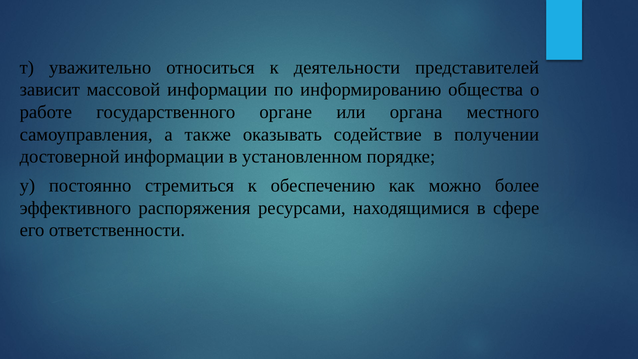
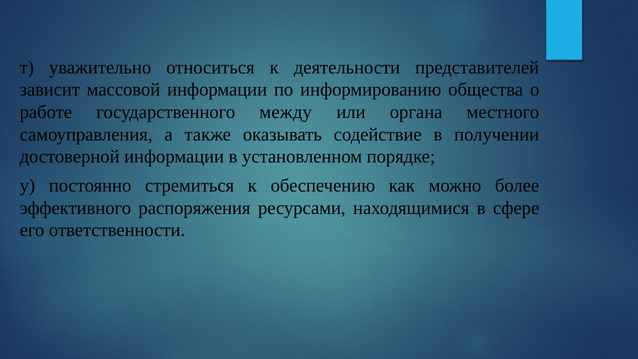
органе: органе -> между
